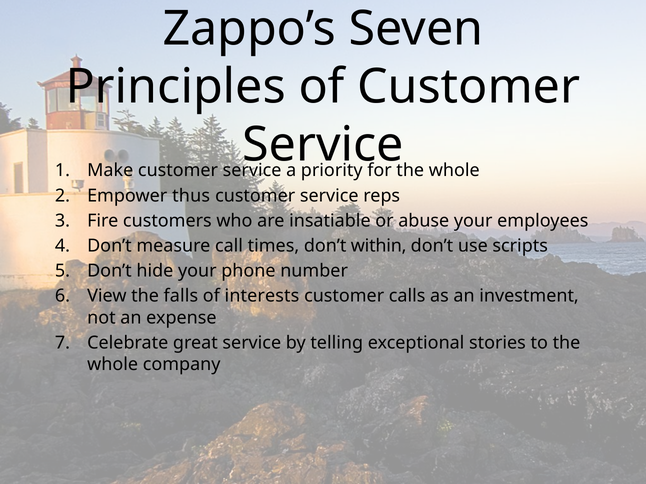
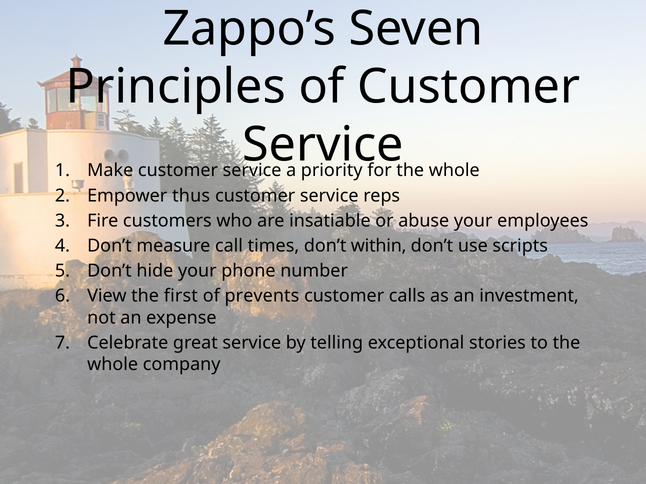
falls: falls -> first
interests: interests -> prevents
